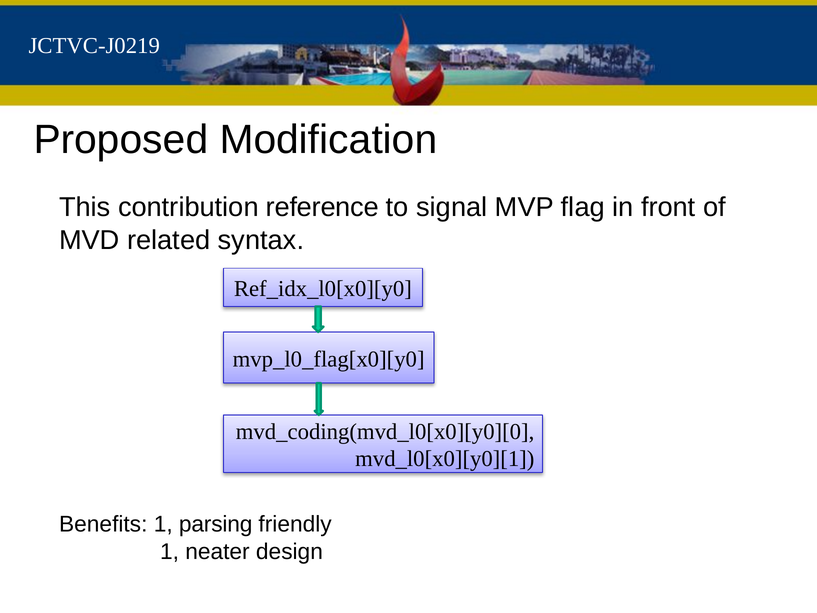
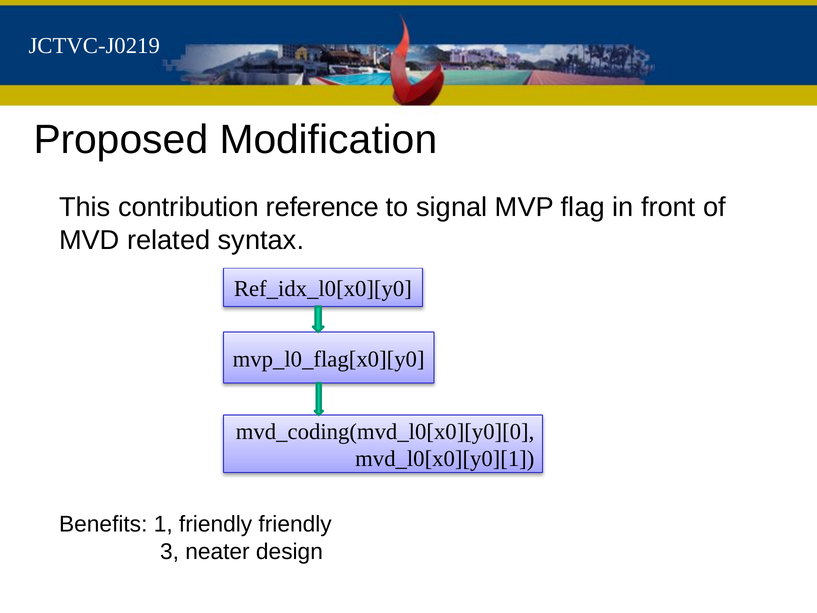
1 parsing: parsing -> friendly
1 at (170, 551): 1 -> 3
